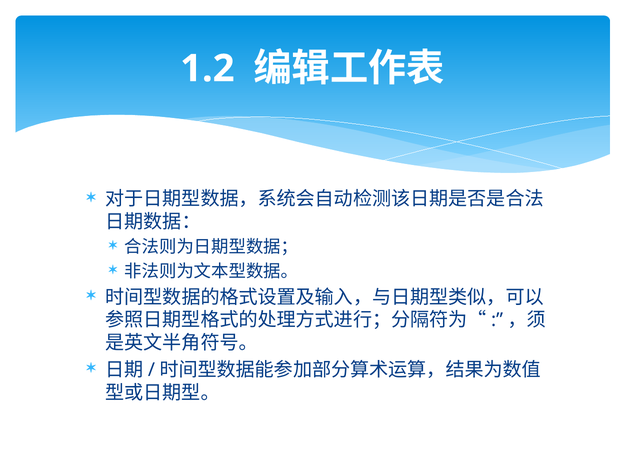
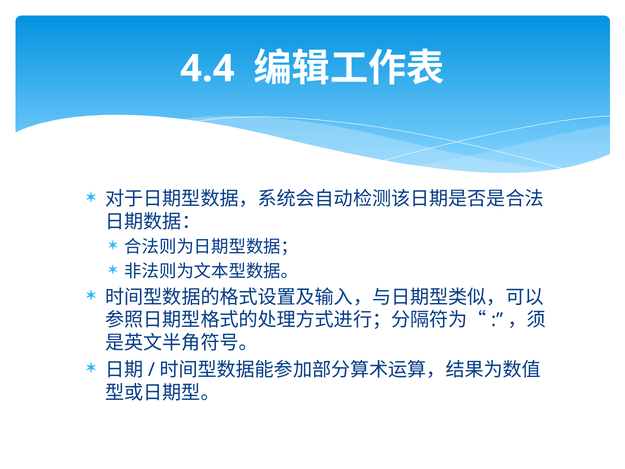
1.2: 1.2 -> 4.4
